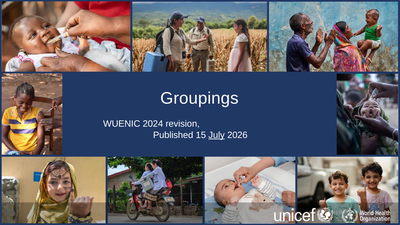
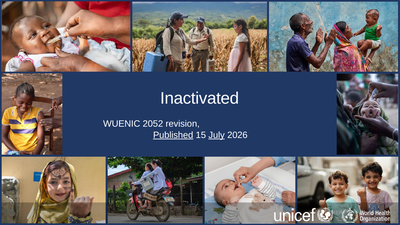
Groupings: Groupings -> Inactivated
2024: 2024 -> 2052
Published underline: none -> present
